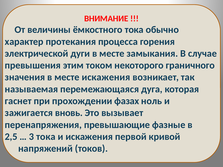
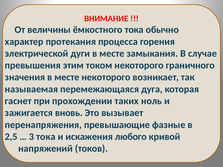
месте искажения: искажения -> некоторого
фазах: фазах -> таких
первой: первой -> любого
